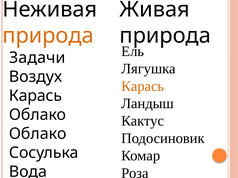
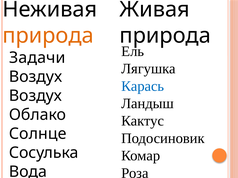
Карась at (143, 86) colour: orange -> blue
Карась at (35, 96): Карась -> Воздух
Облако at (38, 134): Облако -> Солнце
